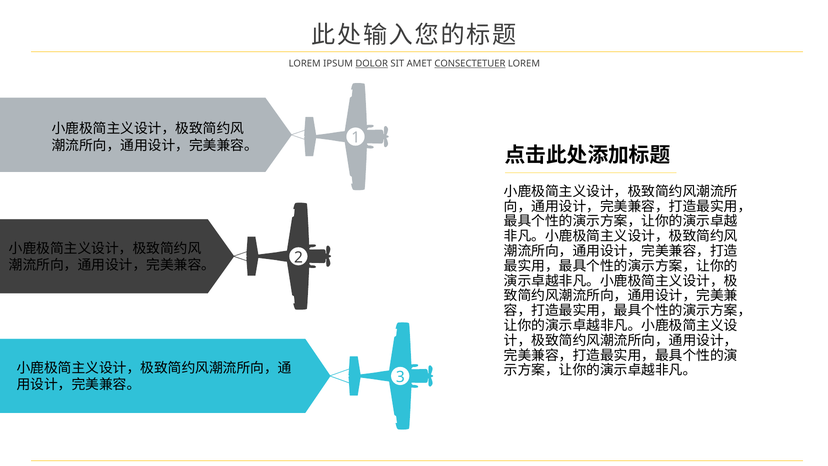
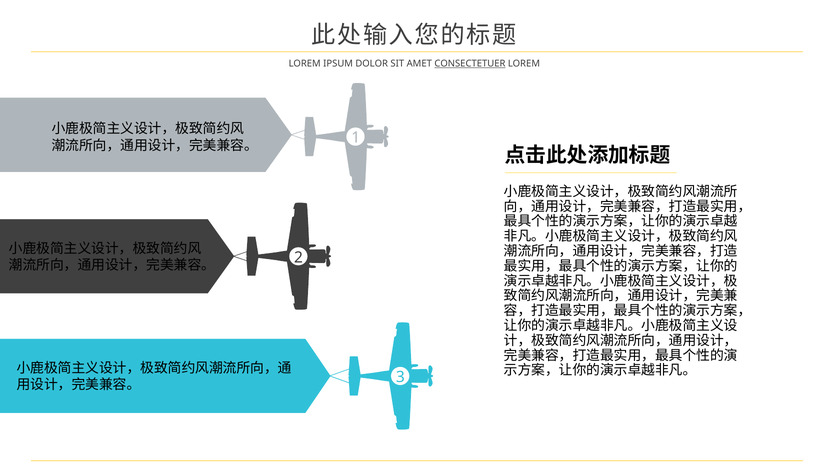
DOLOR underline: present -> none
